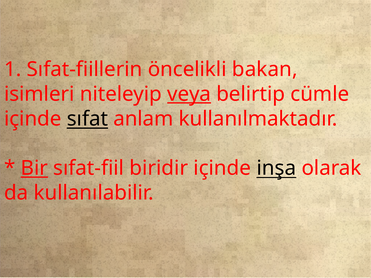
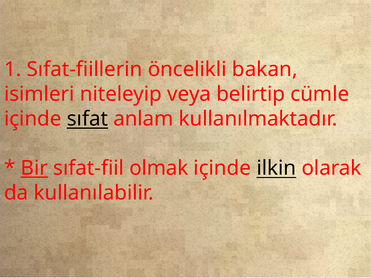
veya underline: present -> none
biridir: biridir -> olmak
inşa: inşa -> ilkin
